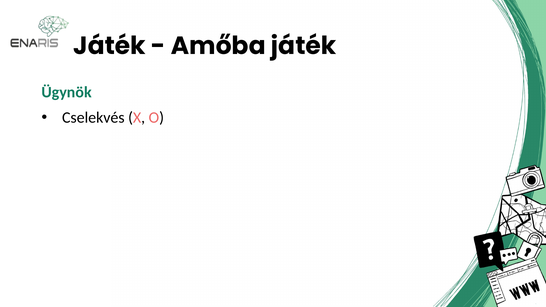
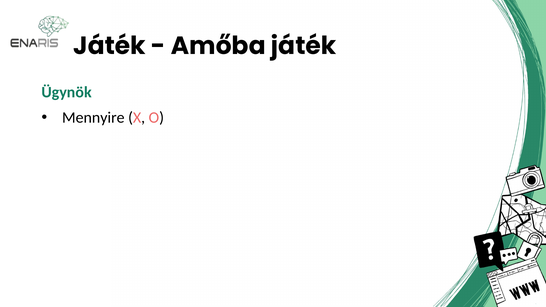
Cselekvés: Cselekvés -> Mennyire
